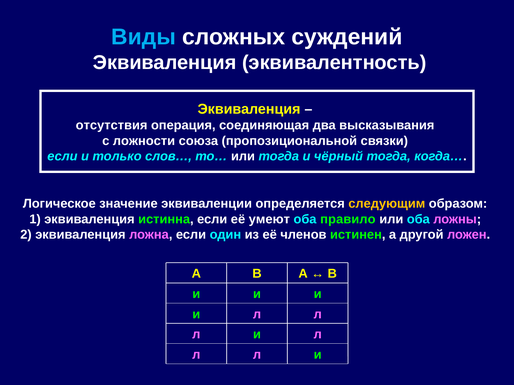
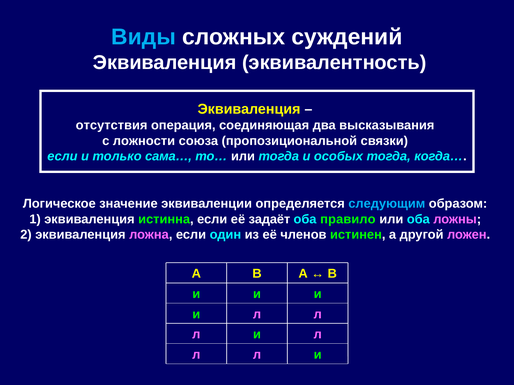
слов…: слов… -> сама…
чёрный: чёрный -> особых
следующим colour: yellow -> light blue
умеют: умеют -> задаёт
